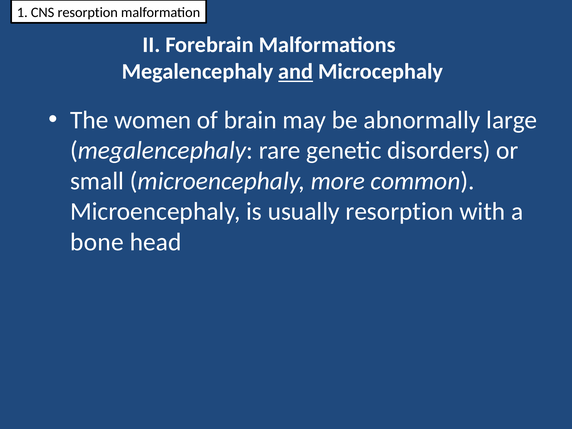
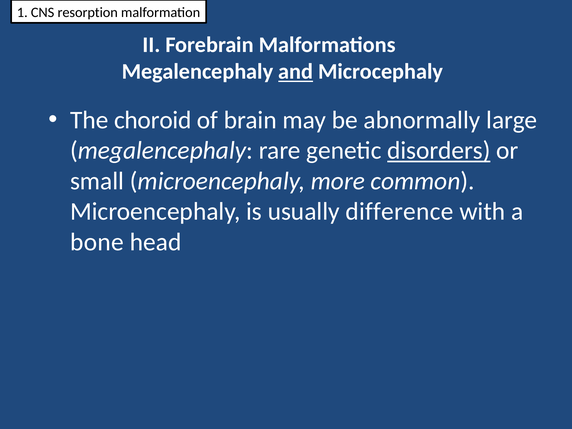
women: women -> choroid
disorders underline: none -> present
usually resorption: resorption -> difference
